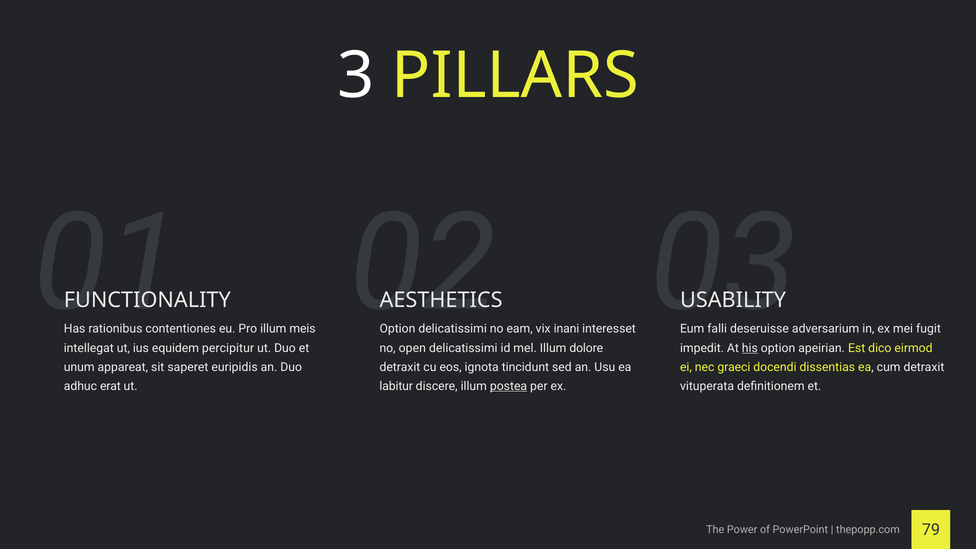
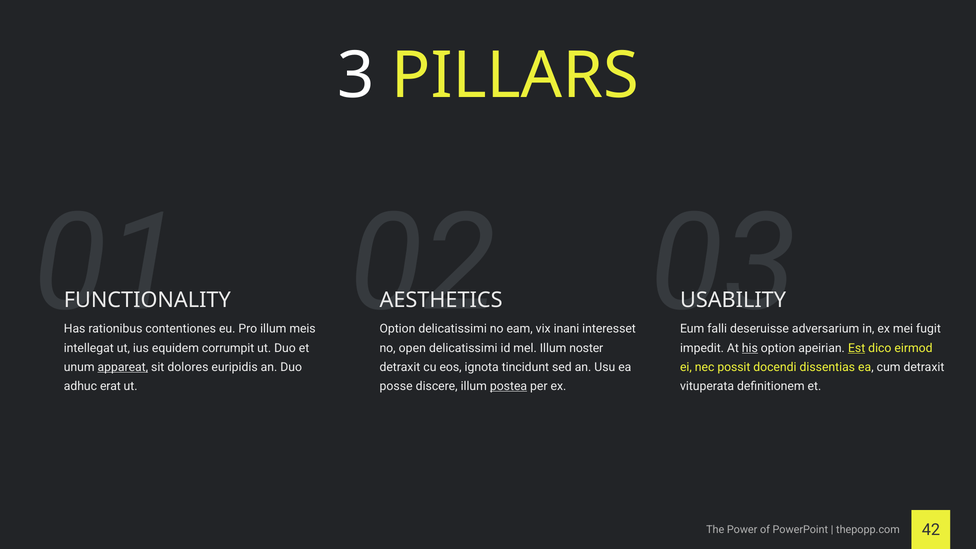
percipitur: percipitur -> corrumpit
dolore: dolore -> noster
Est underline: none -> present
appareat underline: none -> present
saperet: saperet -> dolores
graeci: graeci -> possit
labitur: labitur -> posse
79: 79 -> 42
